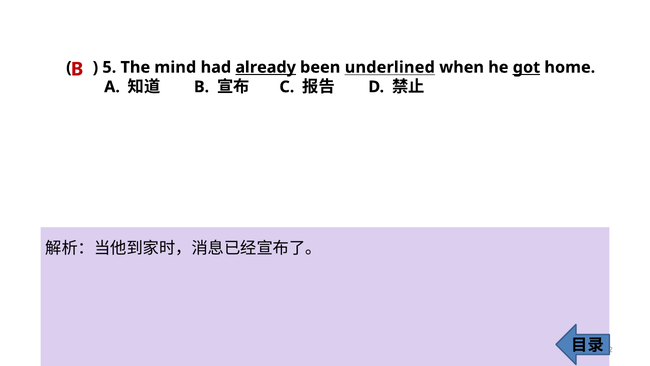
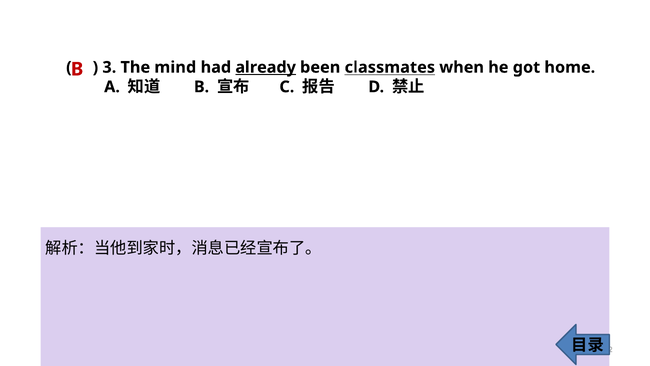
5: 5 -> 3
underlined: underlined -> classmates
got underline: present -> none
